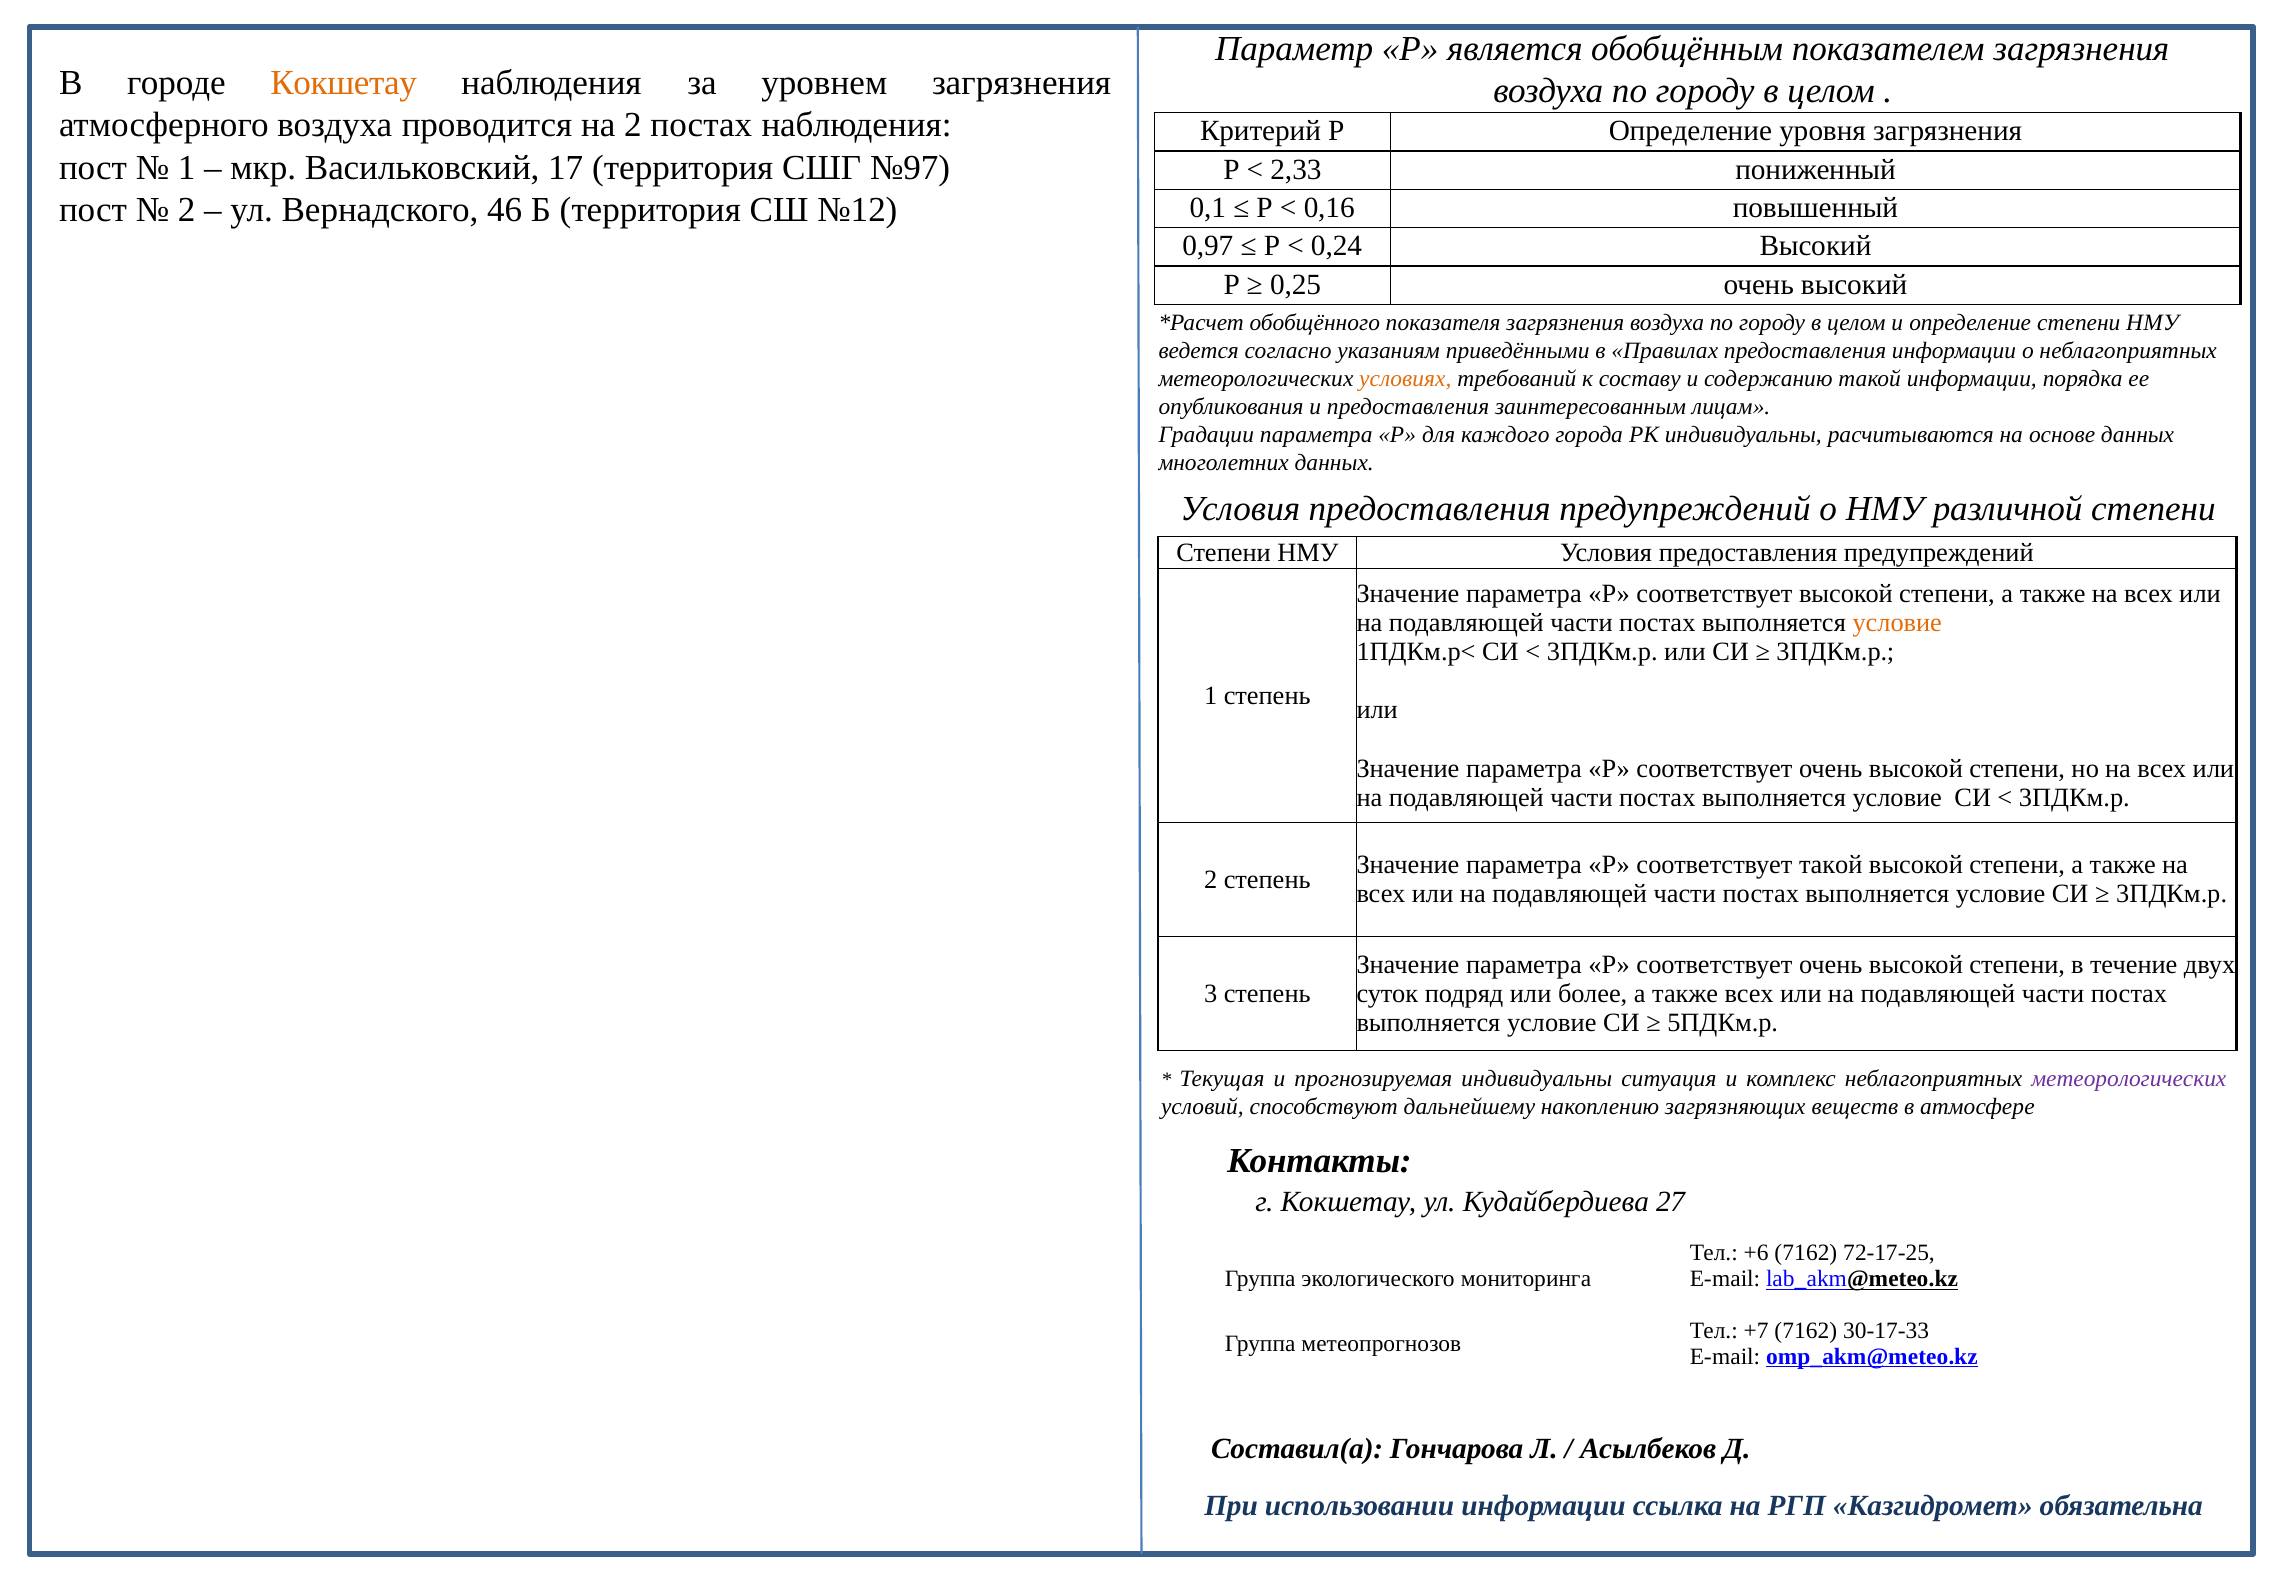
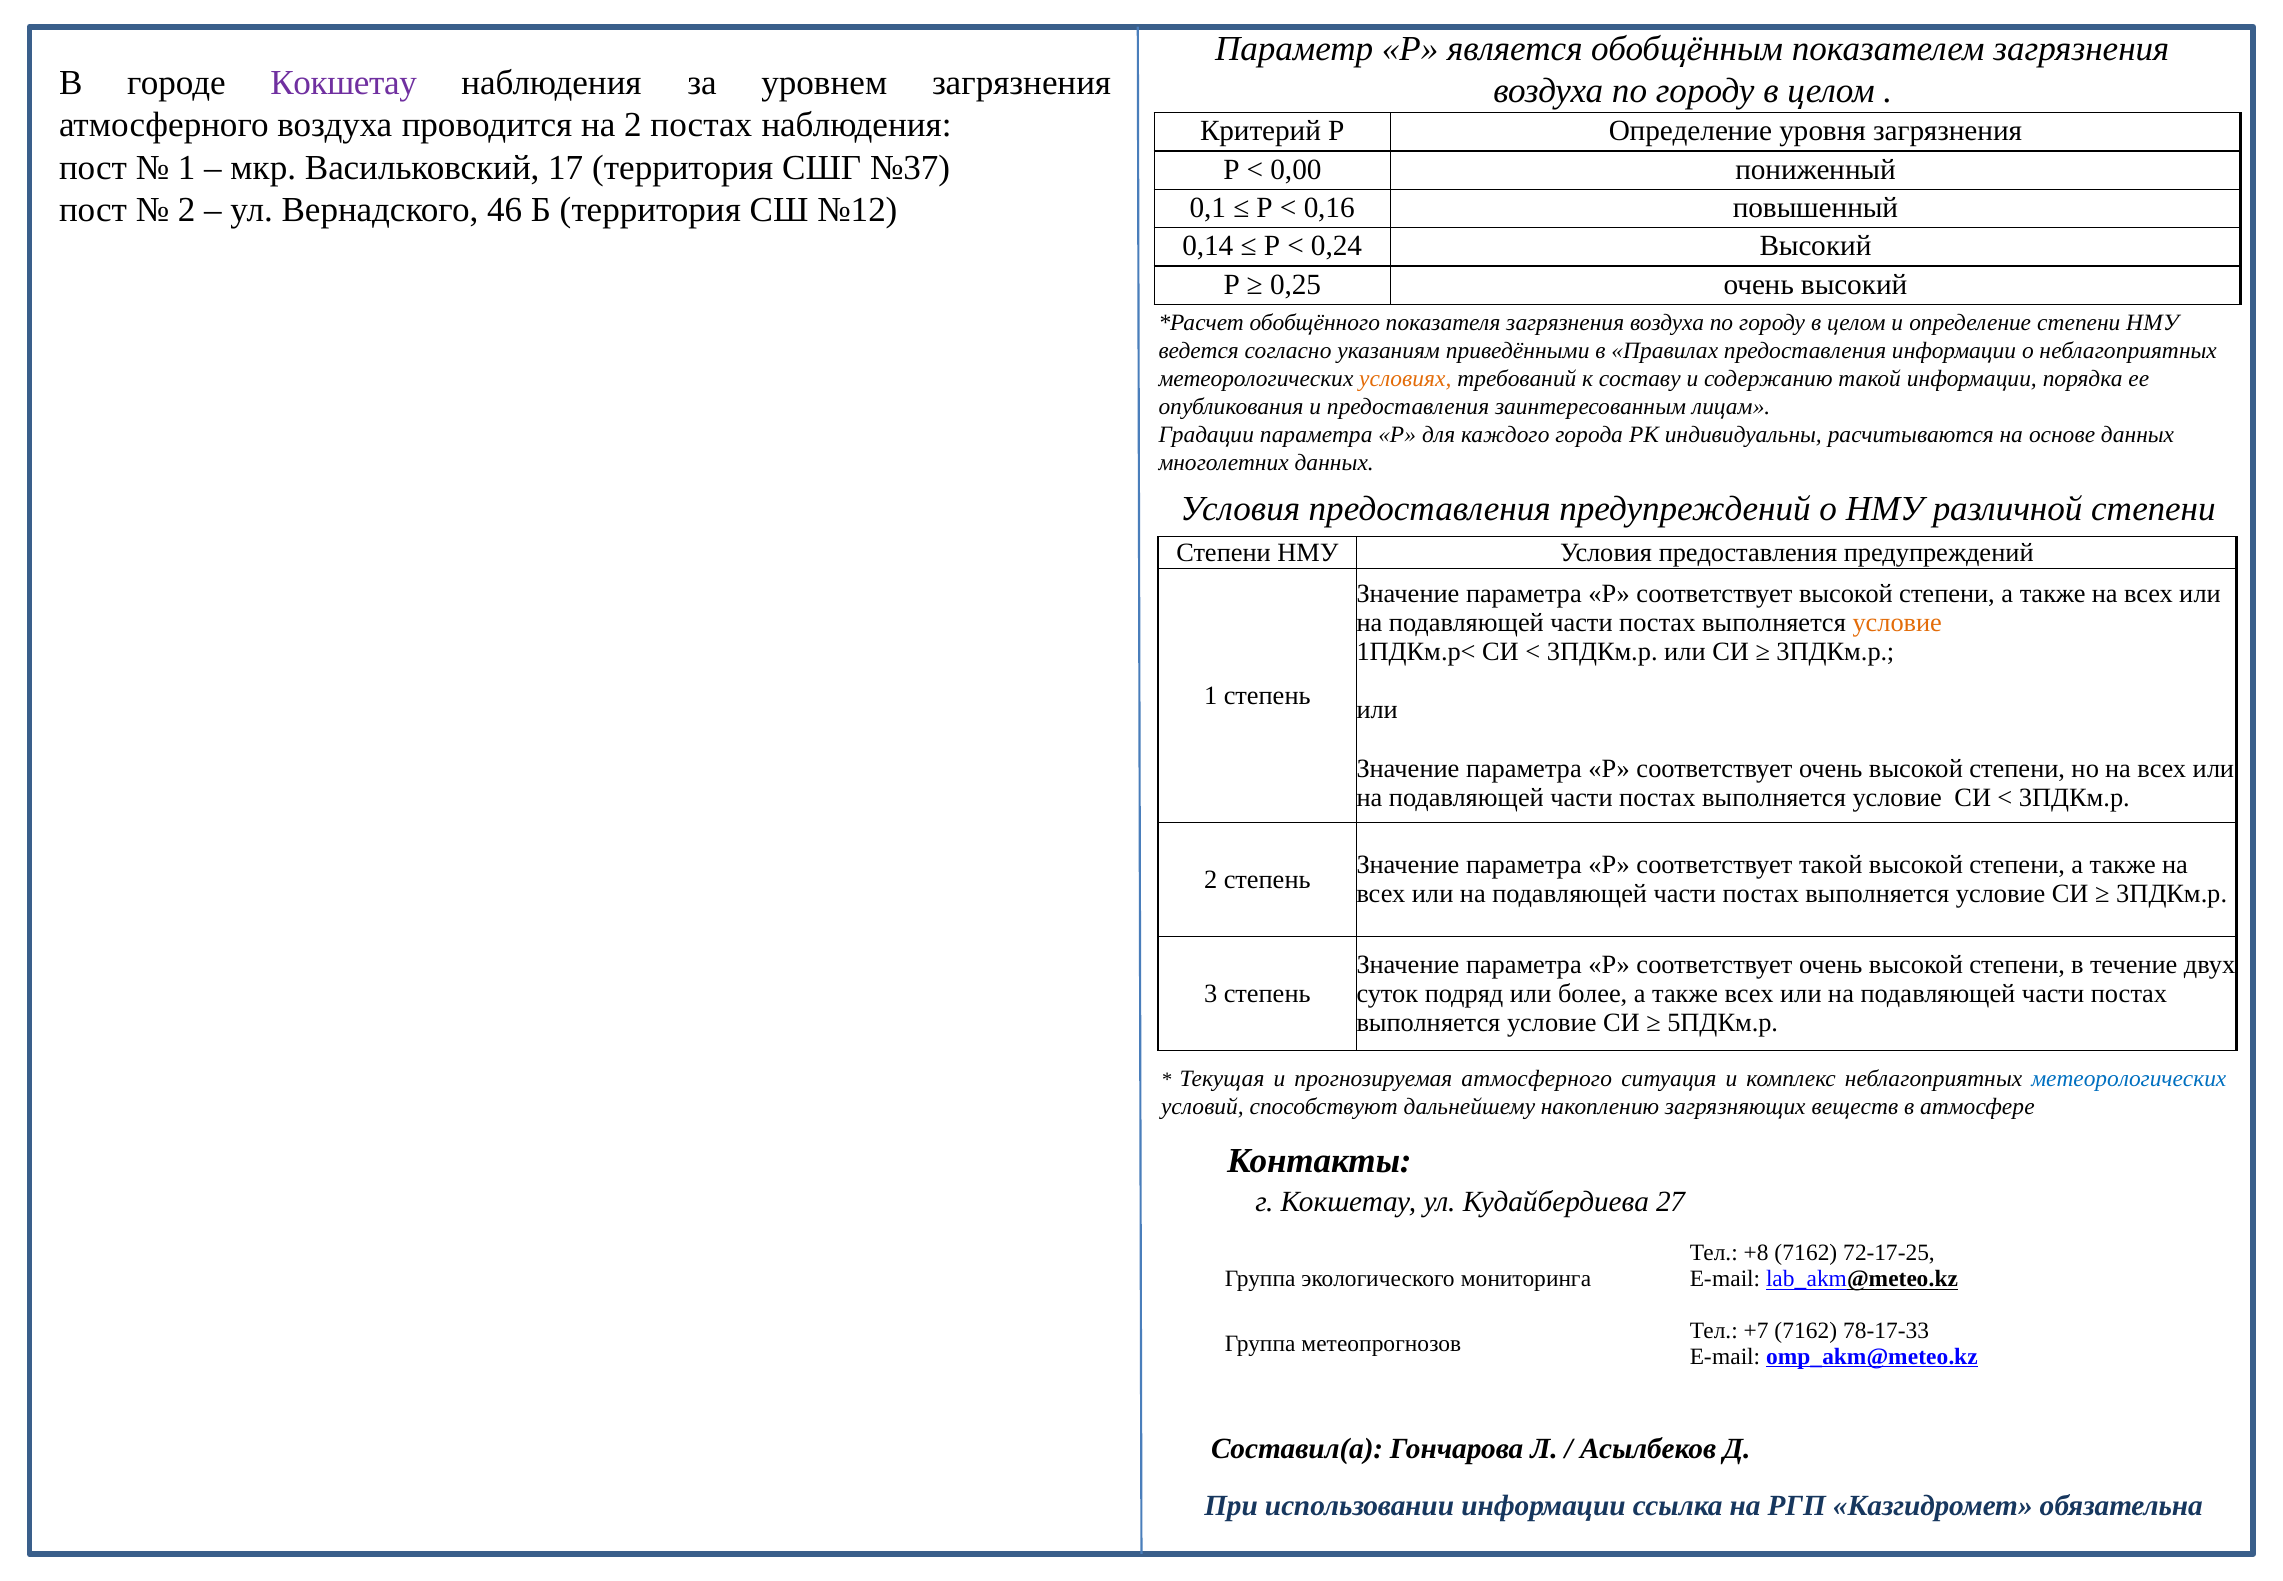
Кокшетау at (344, 83) colour: orange -> purple
№97: №97 -> №37
2,33: 2,33 -> 0,00
0,97: 0,97 -> 0,14
прогнозируемая индивидуальны: индивидуальны -> атмосферного
метеорологических at (2129, 1078) colour: purple -> blue
+6: +6 -> +8
30-17-33: 30-17-33 -> 78-17-33
